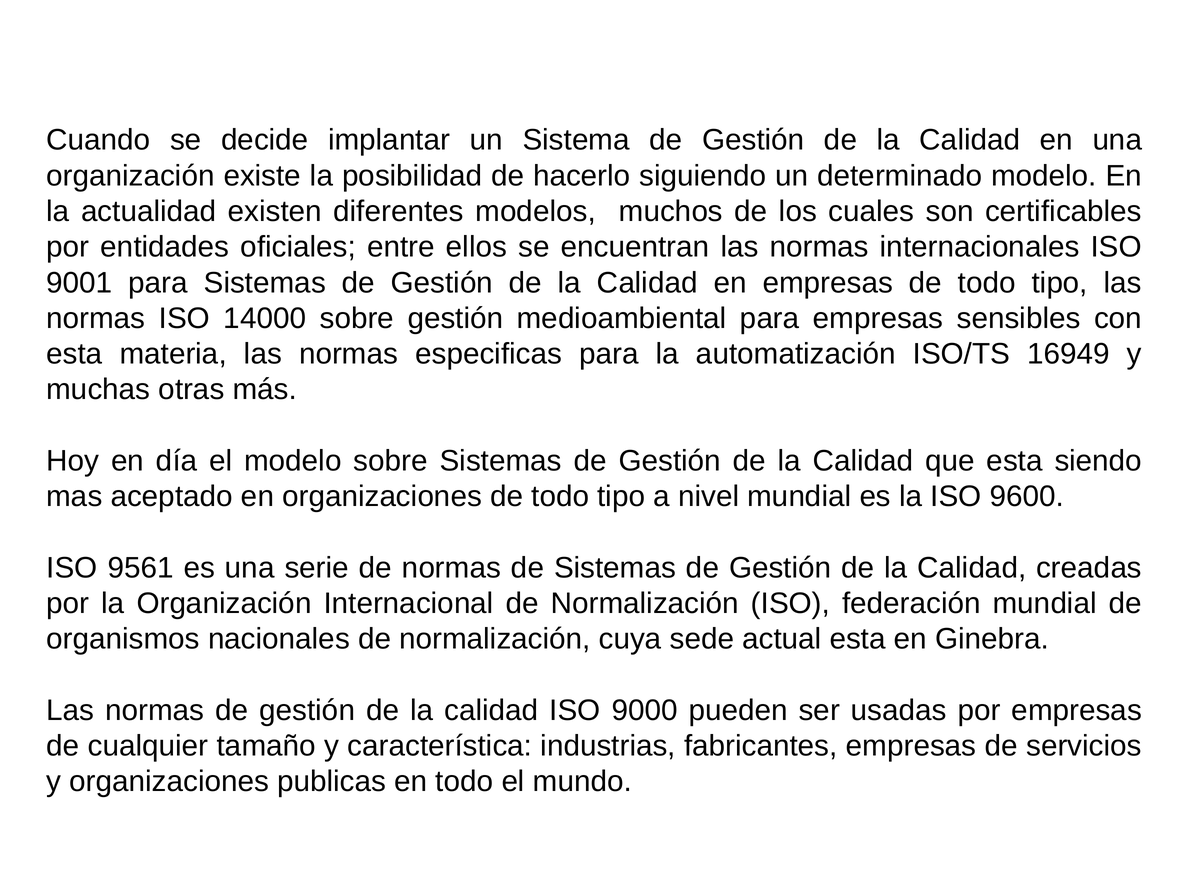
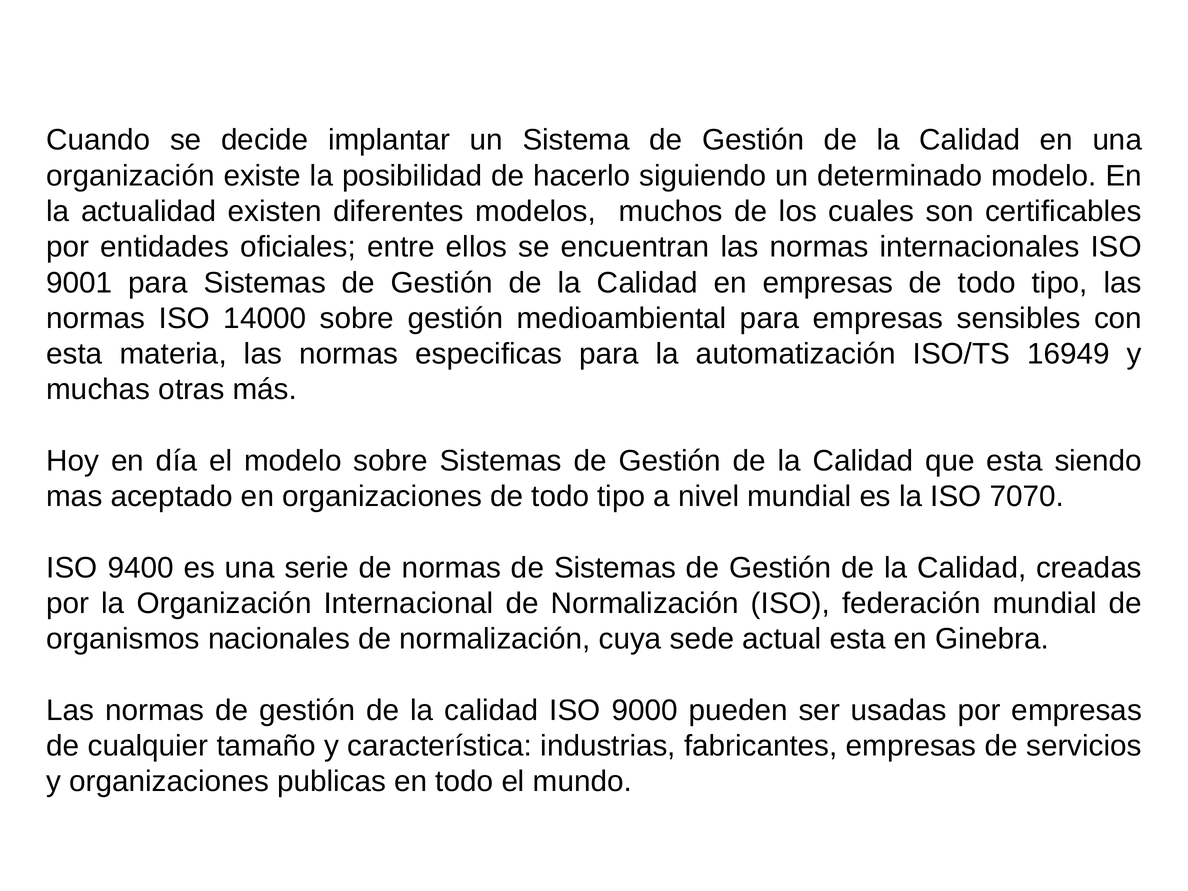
9600: 9600 -> 7070
9561: 9561 -> 9400
